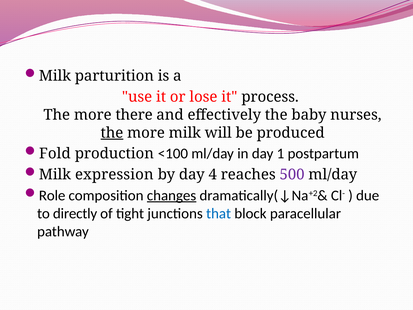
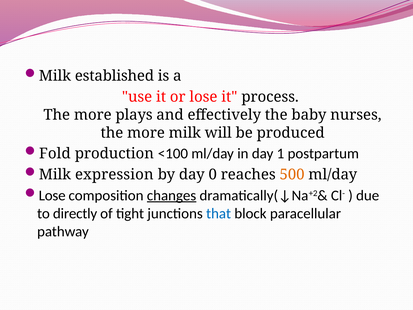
parturition: parturition -> established
there: there -> plays
the at (112, 133) underline: present -> none
4: 4 -> 0
500 colour: purple -> orange
Role at (52, 195): Role -> Lose
